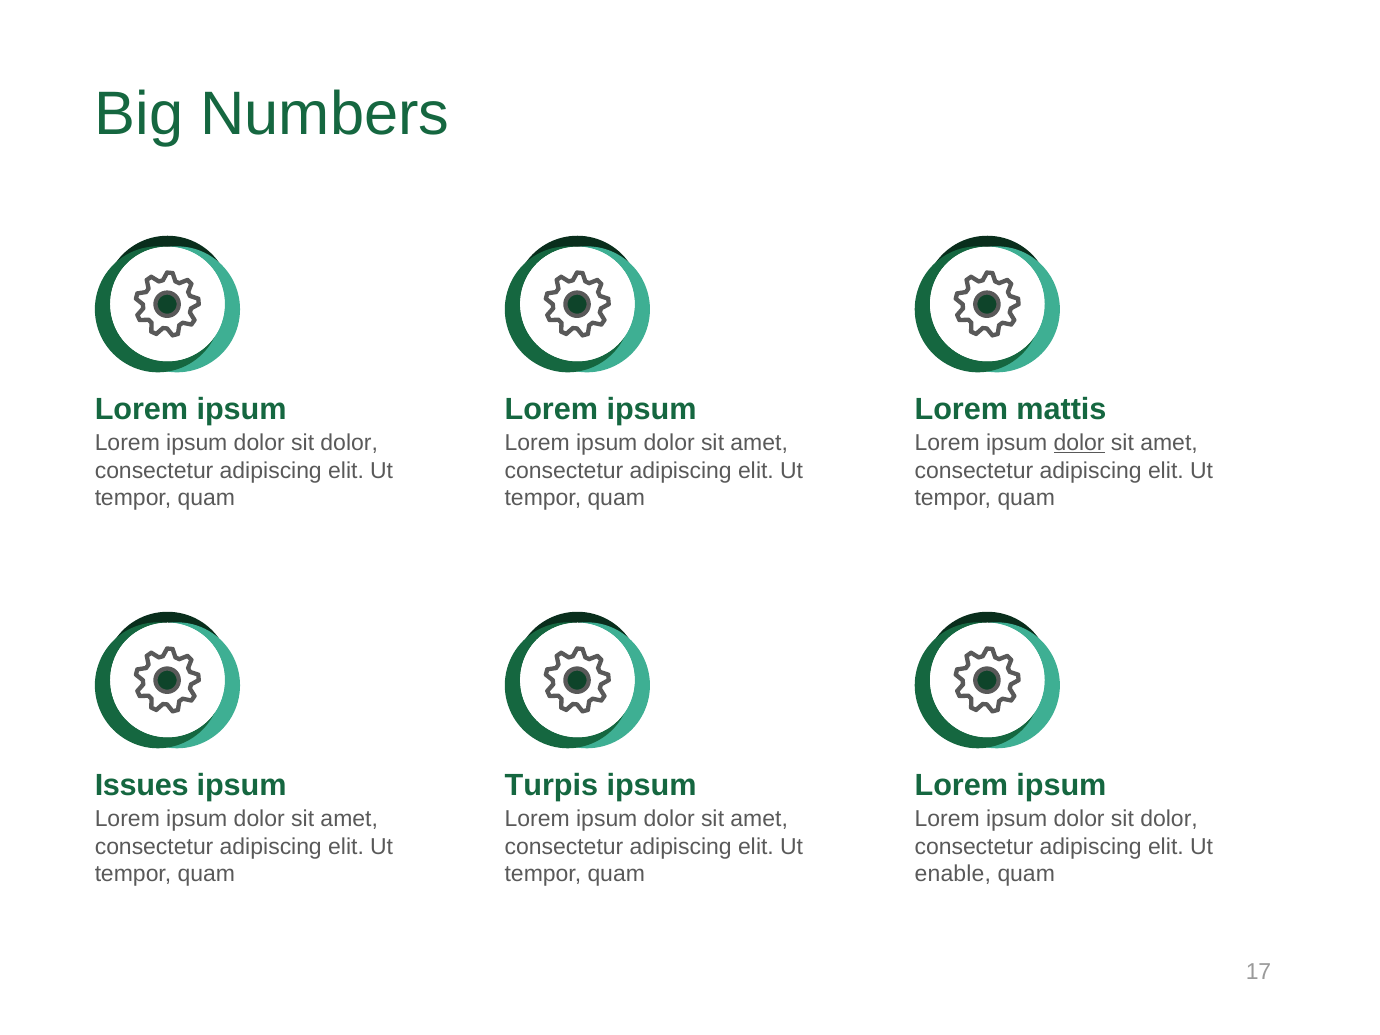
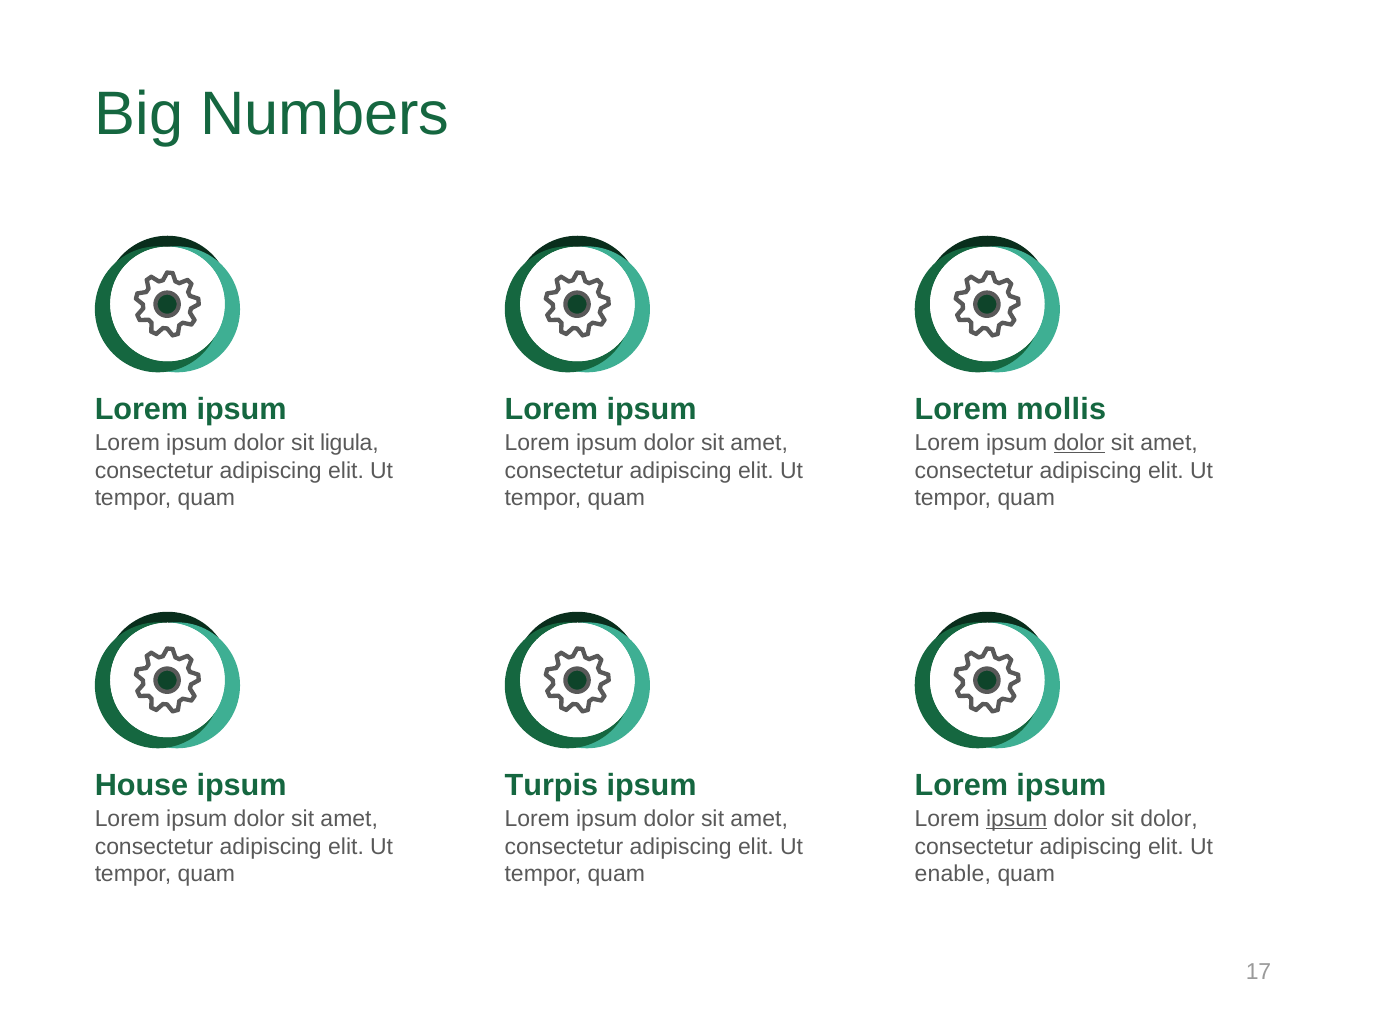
mattis: mattis -> mollis
dolor at (349, 443): dolor -> ligula
Issues: Issues -> House
ipsum at (1017, 819) underline: none -> present
